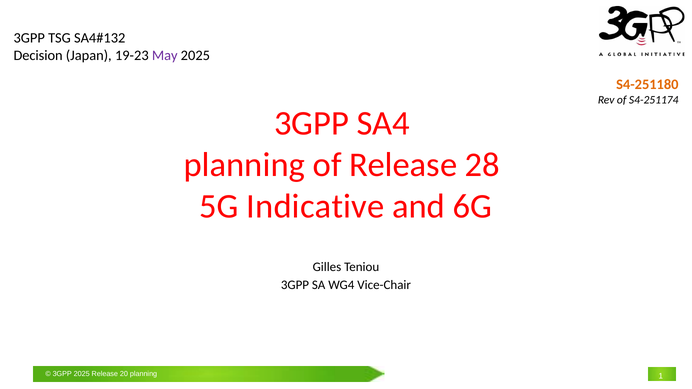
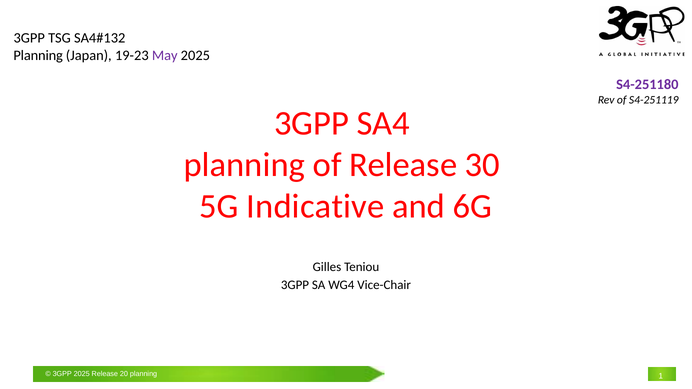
Decision at (38, 55): Decision -> Planning
S4-251180 colour: orange -> purple
S4-251174: S4-251174 -> S4-251119
28: 28 -> 30
